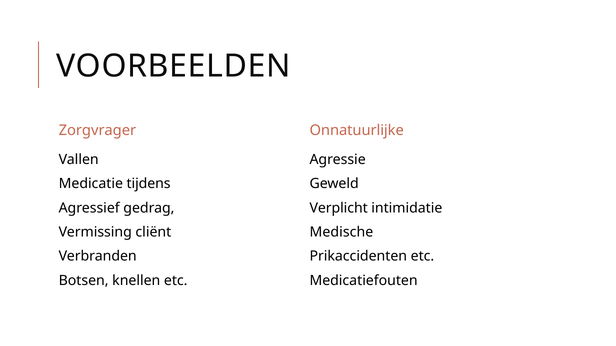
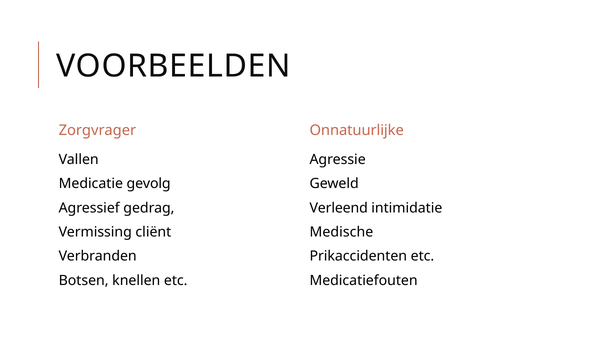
tijdens: tijdens -> gevolg
Verplicht: Verplicht -> Verleend
